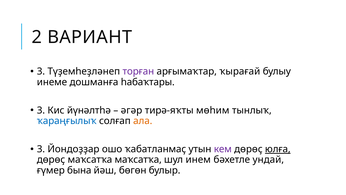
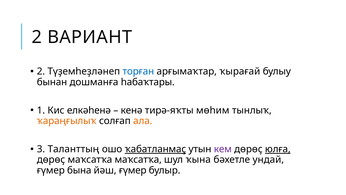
3 at (41, 71): 3 -> 2
торған colour: purple -> blue
инеме: инеме -> бынан
3 at (41, 110): 3 -> 1
йүнәлтһә: йүнәлтһә -> елкәһенә
әгәр: әгәр -> кенә
ҡараңғылыҡ colour: blue -> orange
Йондоҙҙар: Йондоҙҙар -> Таланттың
ҡабатланмаҫ underline: none -> present
инем: инем -> ҡына
йәш бөгөн: бөгөн -> ғүмер
